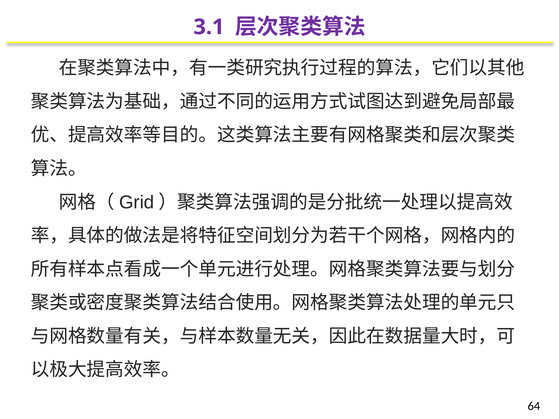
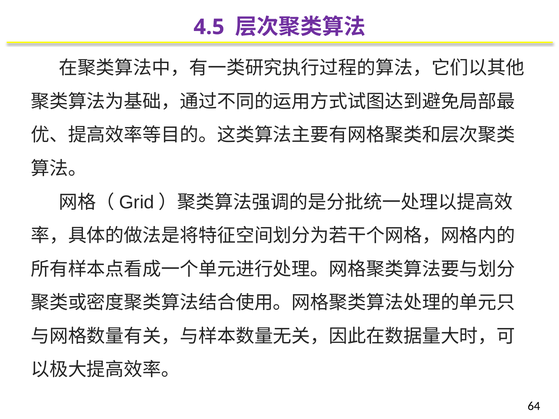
3.1: 3.1 -> 4.5
